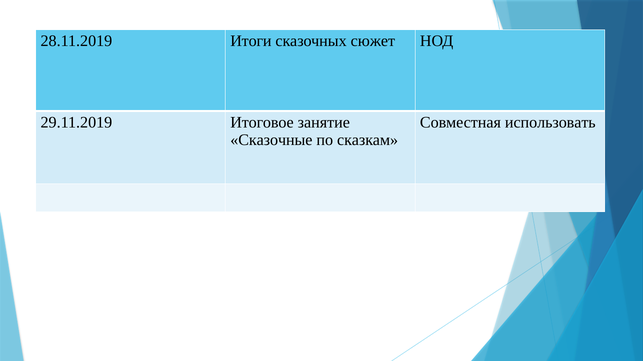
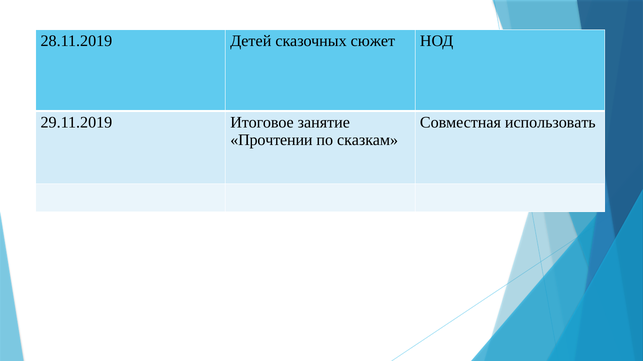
Итоги: Итоги -> Детей
Сказочные: Сказочные -> Прочтении
